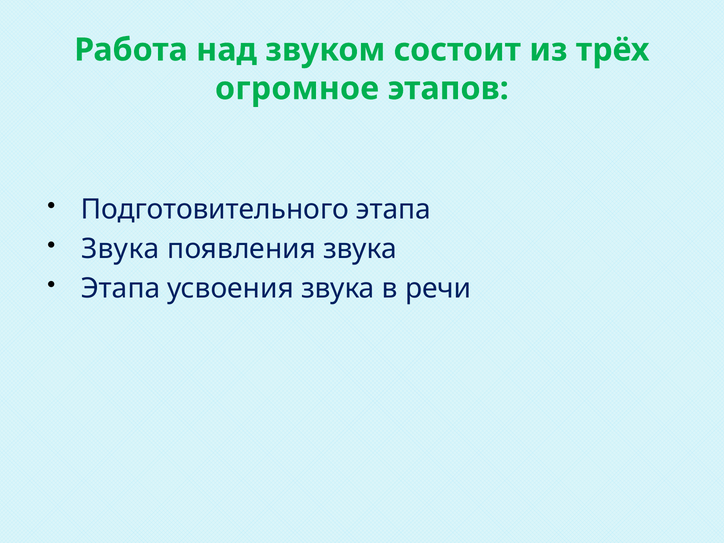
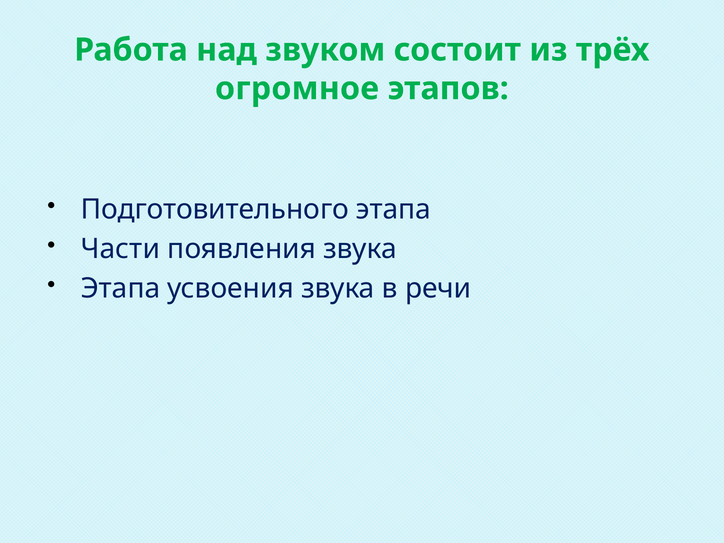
Звука at (120, 249): Звука -> Части
